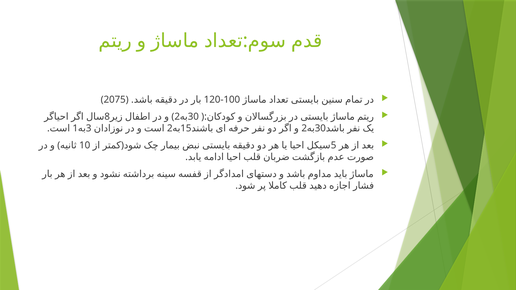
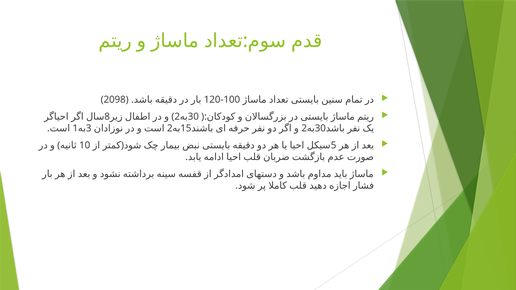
2075: 2075 -> 2098
